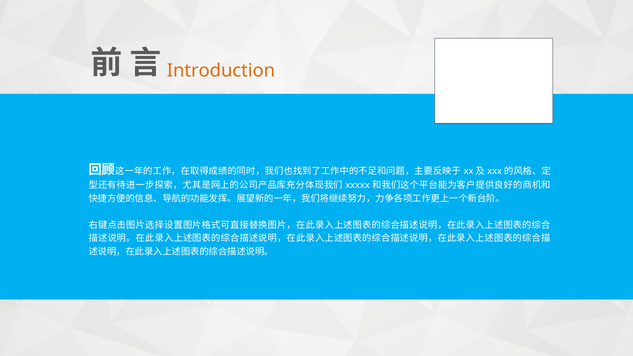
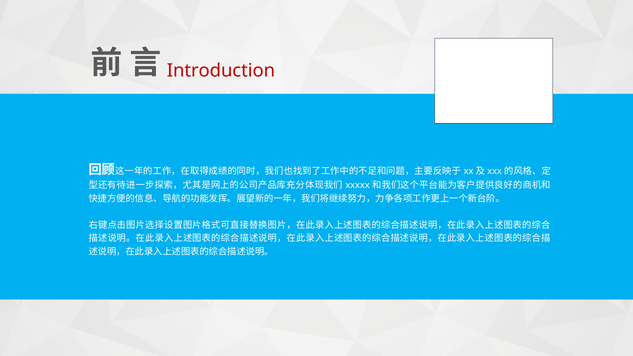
Introduction colour: orange -> red
